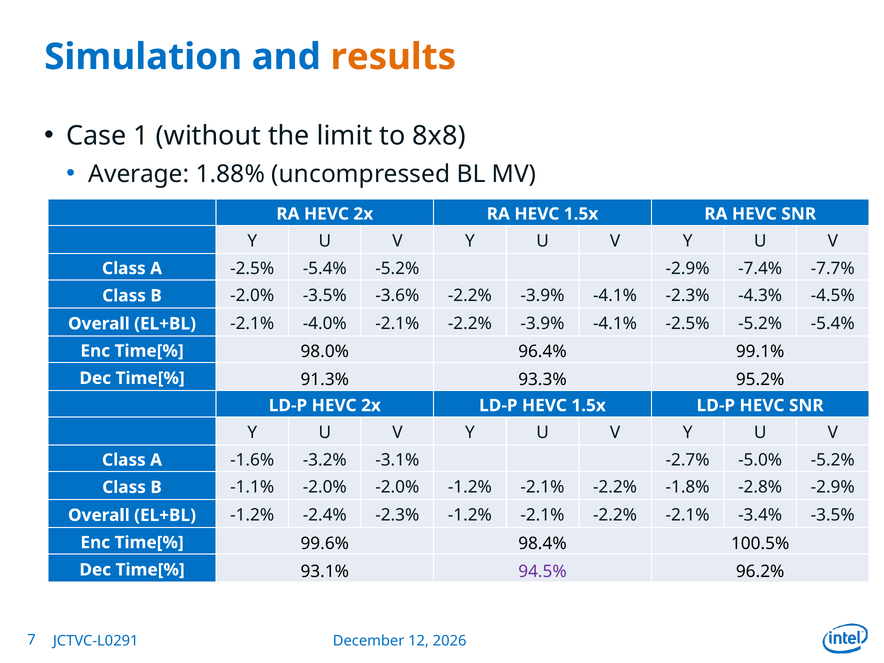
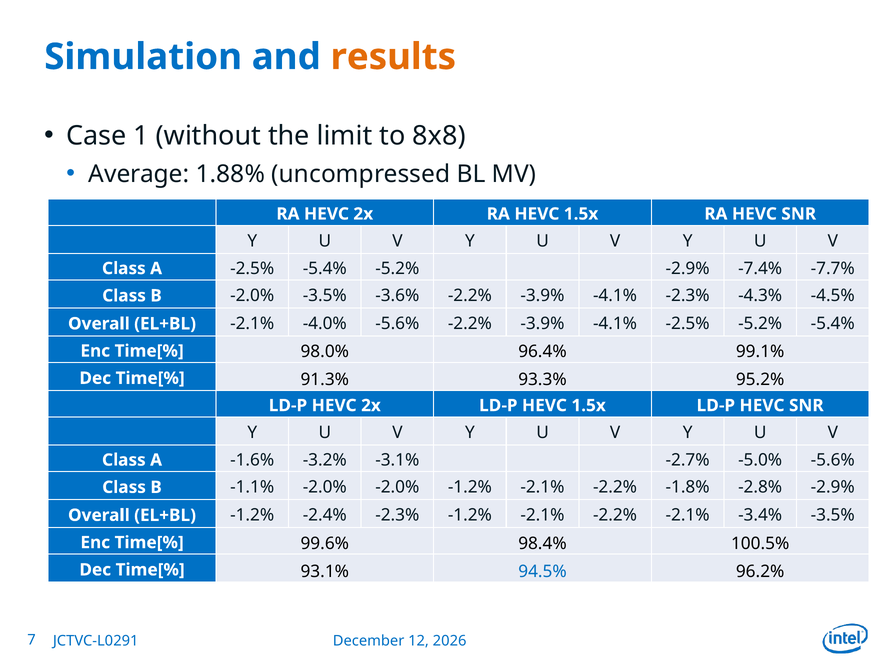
-4.0% -2.1%: -2.1% -> -5.6%
-5.0% -5.2%: -5.2% -> -5.6%
94.5% colour: purple -> blue
